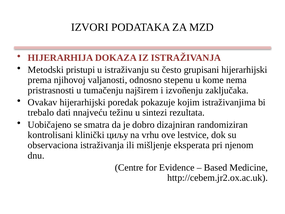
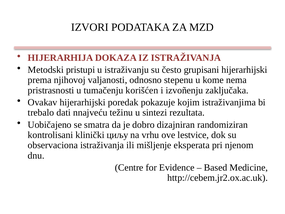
najširem: najširem -> korišćen
